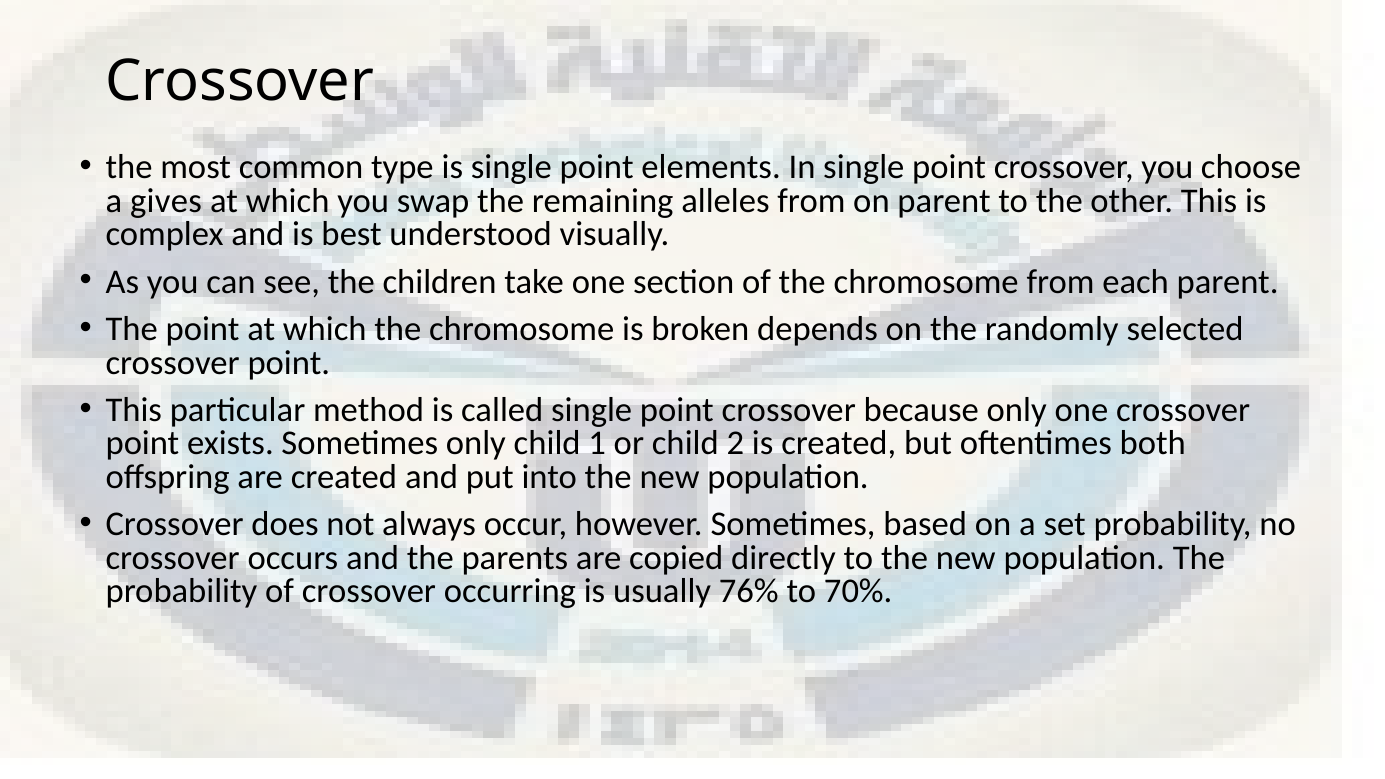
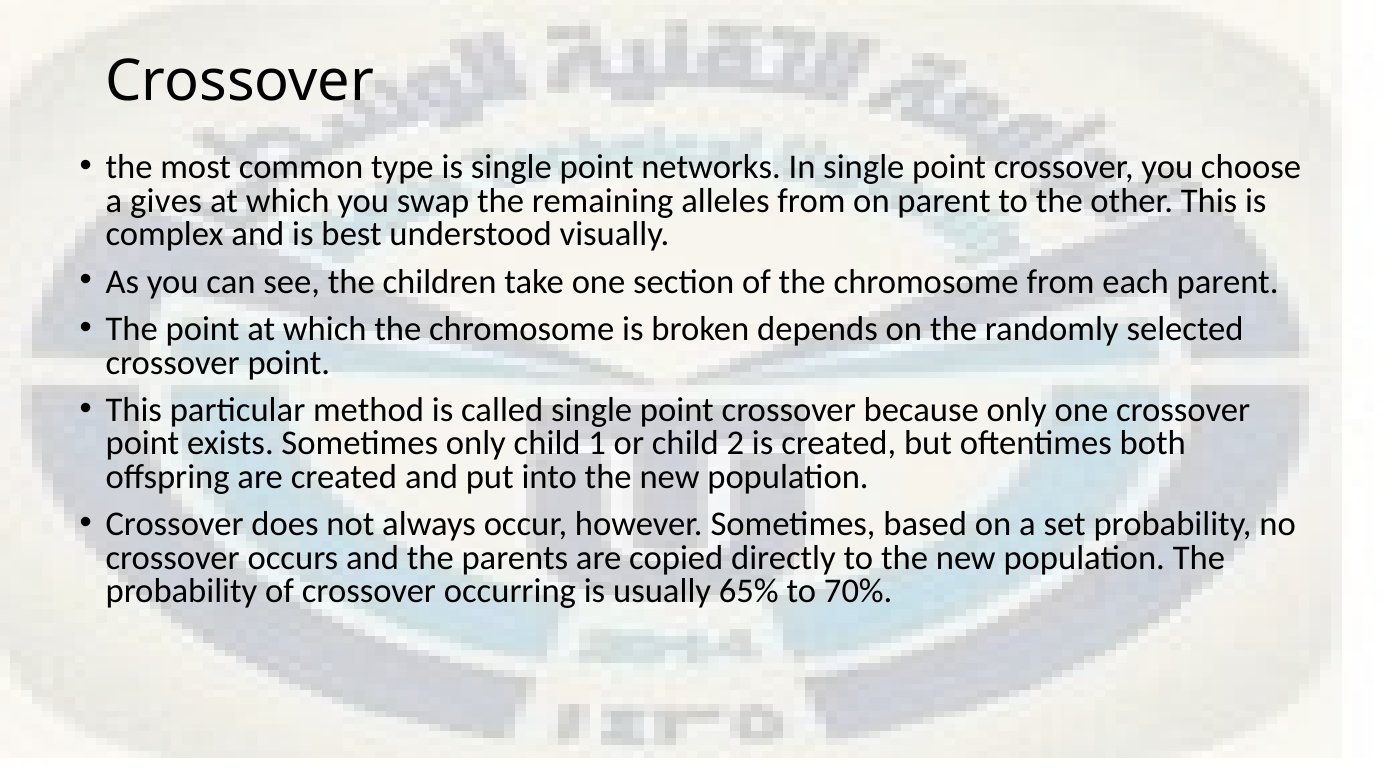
elements: elements -> networks
76%: 76% -> 65%
